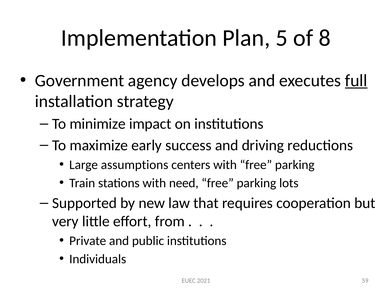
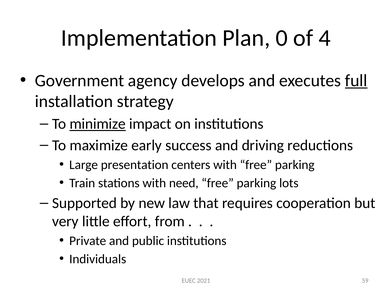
5: 5 -> 0
8: 8 -> 4
minimize underline: none -> present
assumptions: assumptions -> presentation
